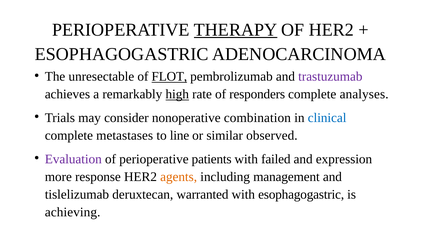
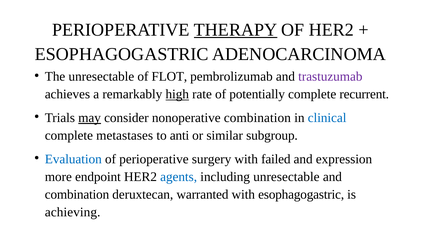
FLOT underline: present -> none
responders: responders -> potentially
analyses: analyses -> recurrent
may underline: none -> present
line: line -> anti
observed: observed -> subgroup
Evaluation colour: purple -> blue
patients: patients -> surgery
response: response -> endpoint
agents colour: orange -> blue
including management: management -> unresectable
tislelizumab at (77, 194): tislelizumab -> combination
